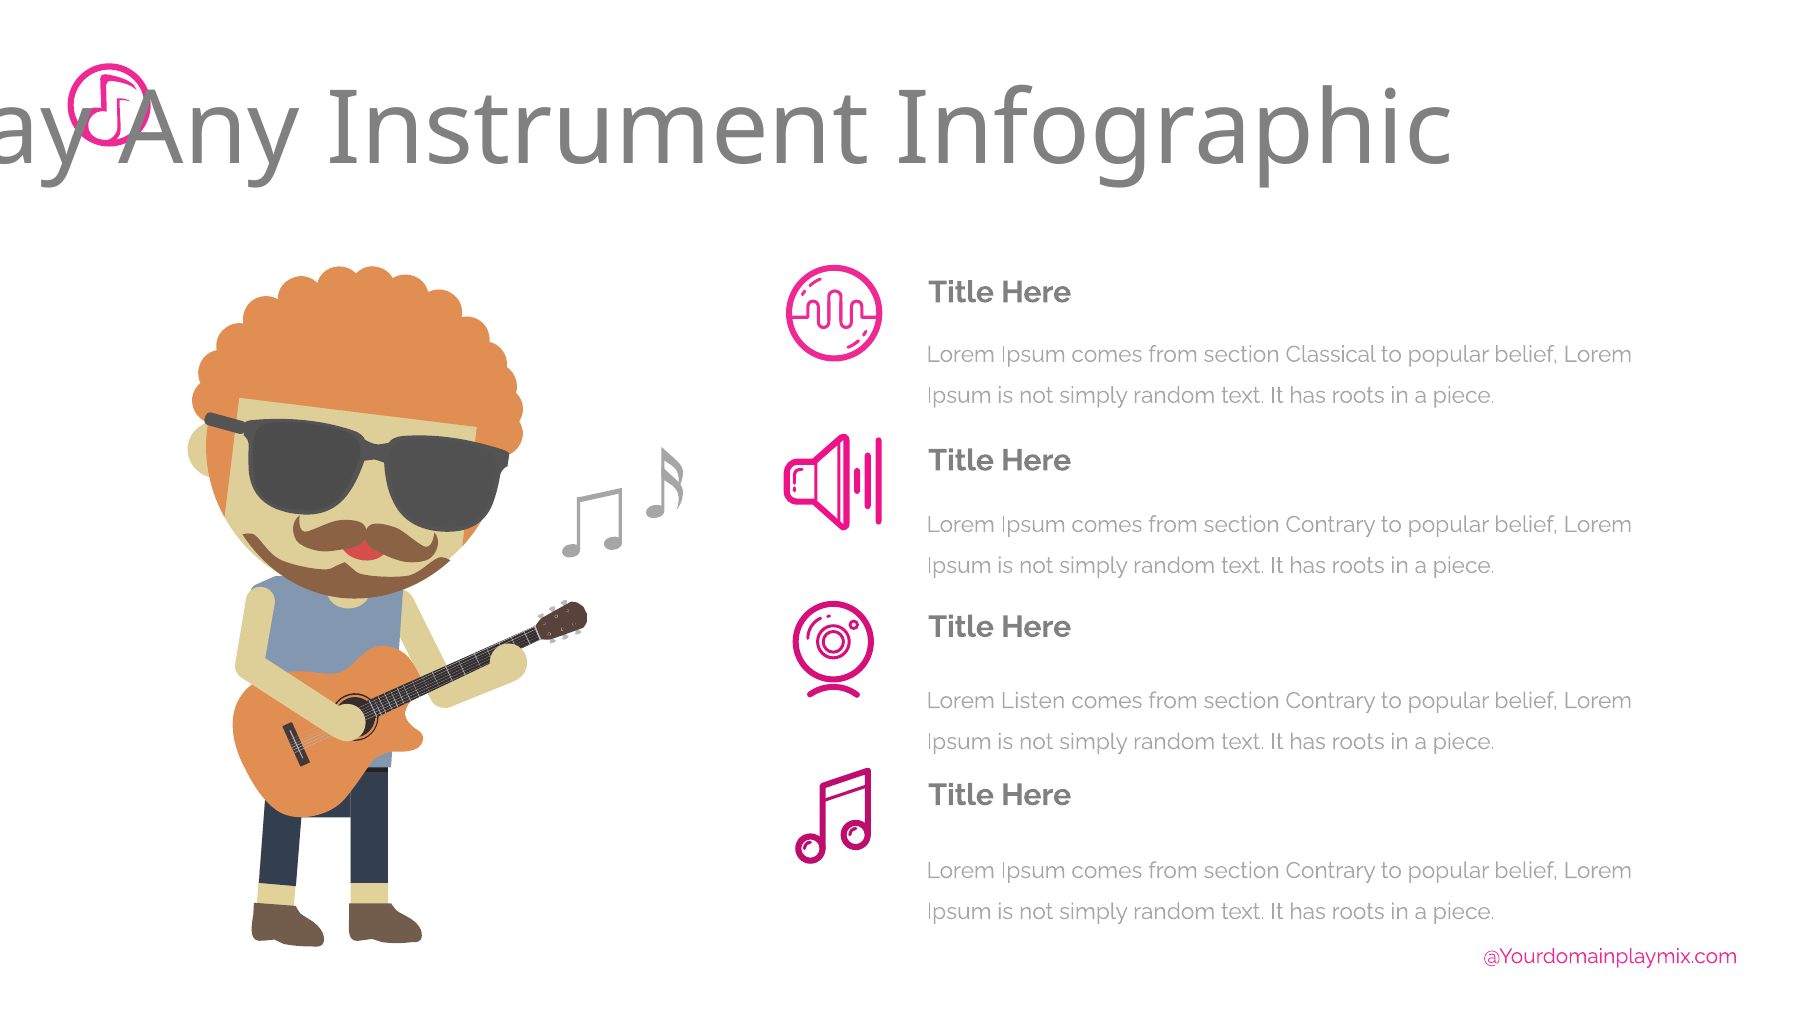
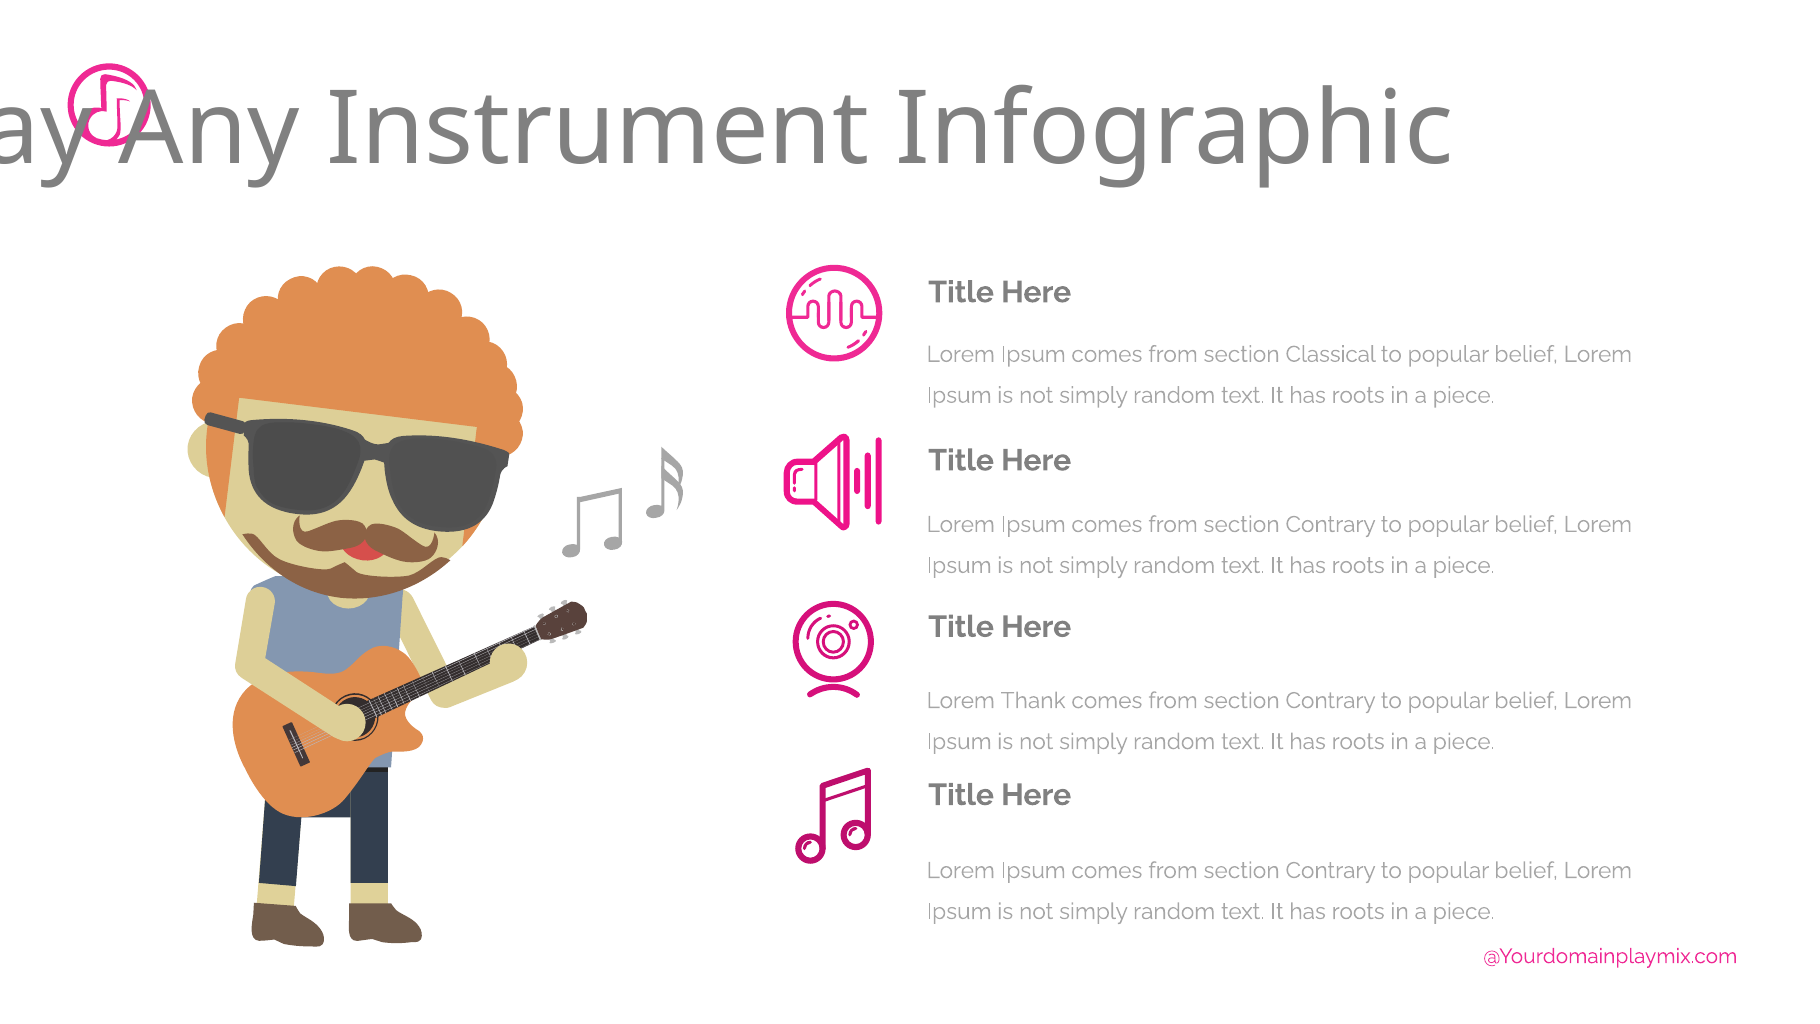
Listen: Listen -> Thank
